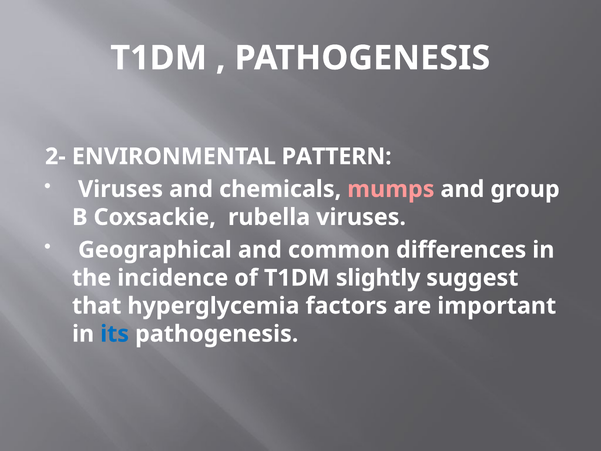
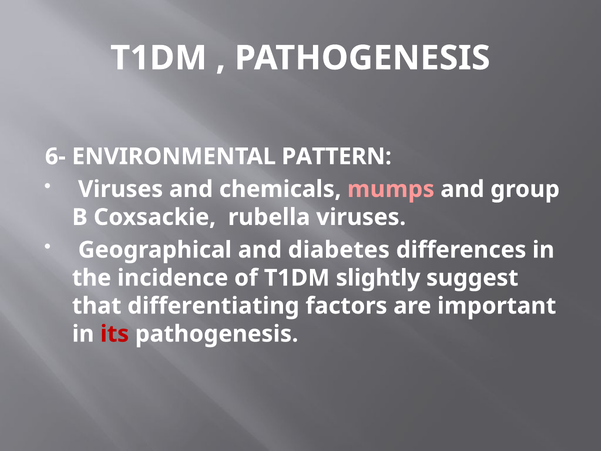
2-: 2- -> 6-
common: common -> diabetes
hyperglycemia: hyperglycemia -> differentiating
its colour: blue -> red
